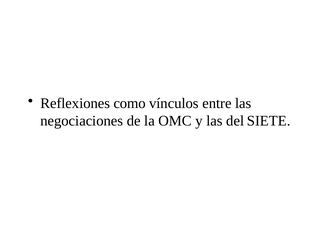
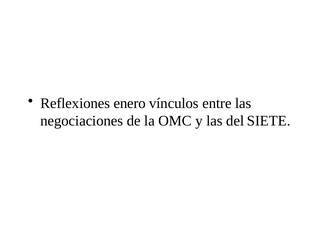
como: como -> enero
